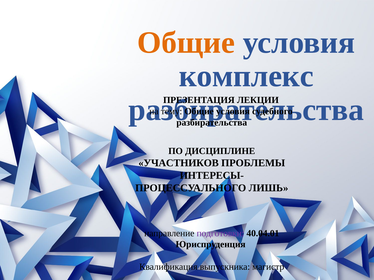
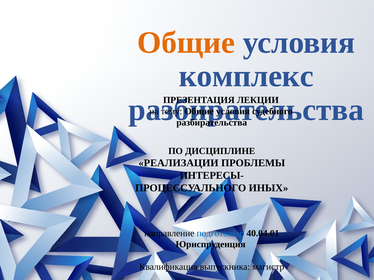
УЧАСТНИКОВ: УЧАСТНИКОВ -> РЕАЛИЗАЦИИ
ЛИШЬ: ЛИШЬ -> ИНЫХ
подготовки colour: purple -> blue
